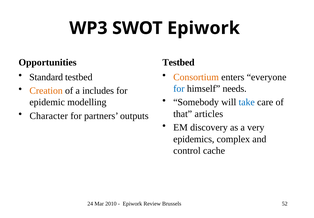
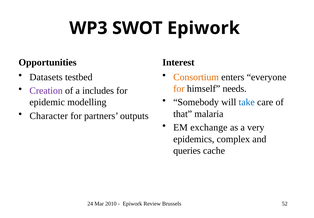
Testbed at (178, 62): Testbed -> Interest
Standard: Standard -> Datasets
for at (179, 88) colour: blue -> orange
Creation colour: orange -> purple
articles: articles -> malaria
discovery: discovery -> exchange
control: control -> queries
